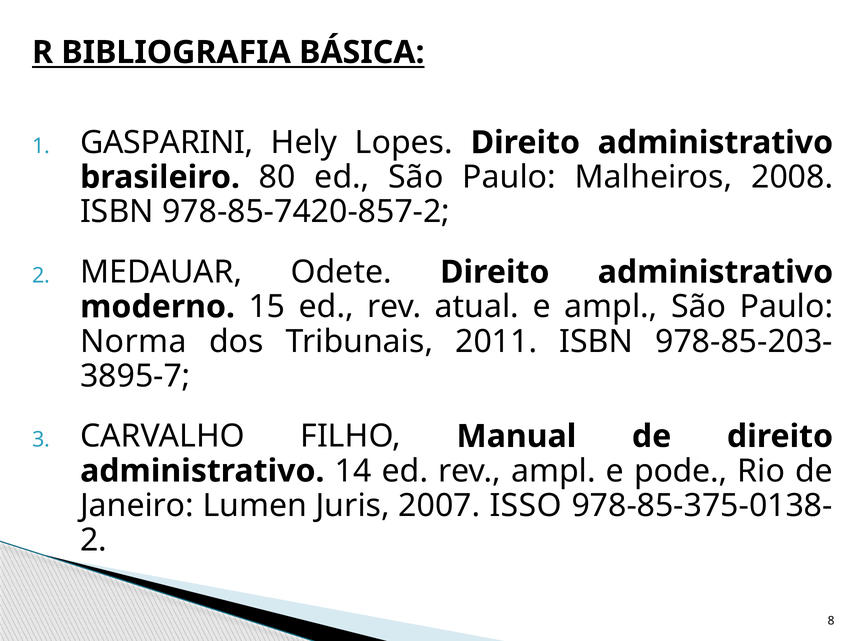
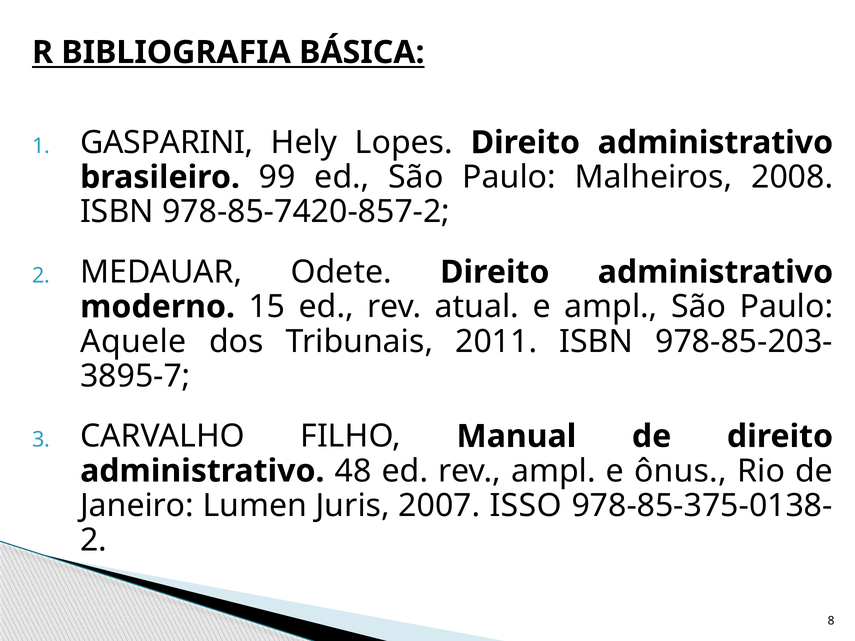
80: 80 -> 99
Norma: Norma -> Aquele
14: 14 -> 48
pode: pode -> ônus
